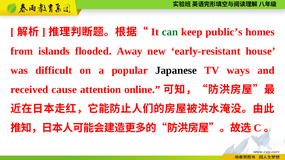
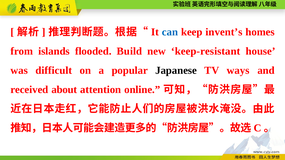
can colour: green -> blue
public’s: public’s -> invent’s
Away: Away -> Build
early-resistant: early-resistant -> keep-resistant
cause: cause -> about
